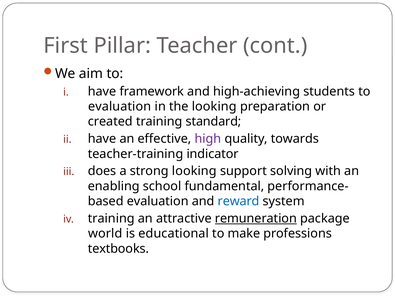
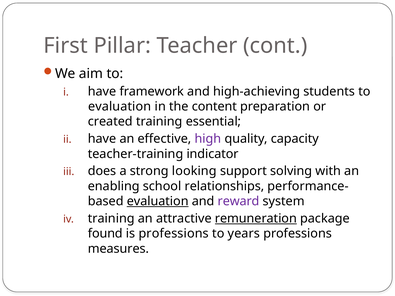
the looking: looking -> content
standard: standard -> essential
towards: towards -> capacity
fundamental: fundamental -> relationships
evaluation at (158, 201) underline: none -> present
reward colour: blue -> purple
world: world -> found
is educational: educational -> professions
make: make -> years
textbooks: textbooks -> measures
